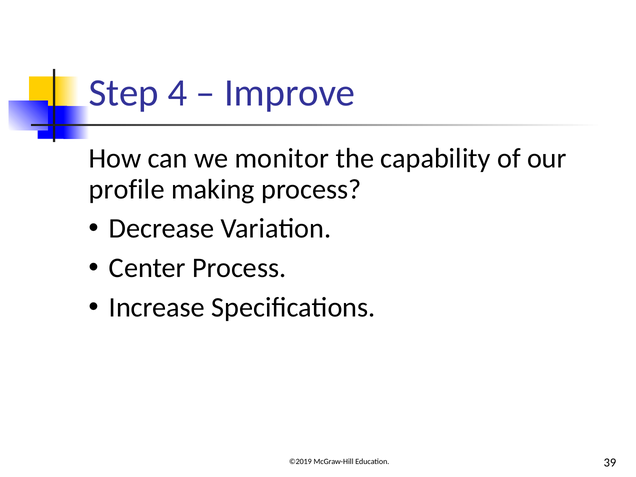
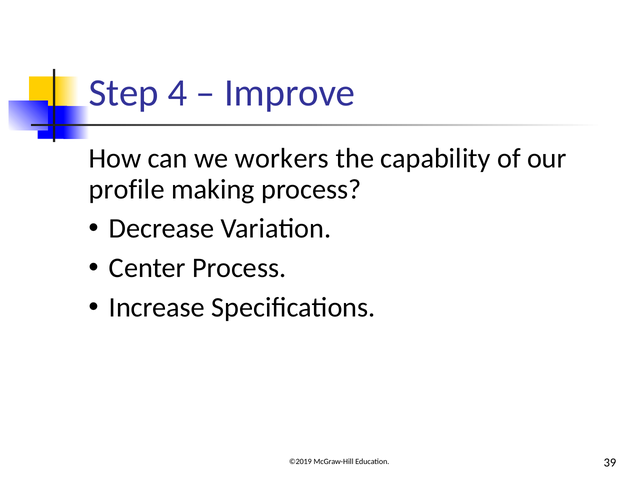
monitor: monitor -> workers
